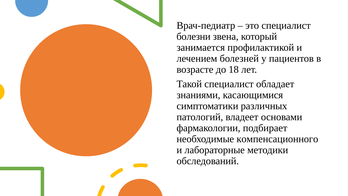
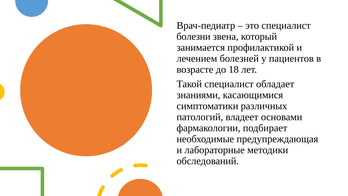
компенсационного: компенсационного -> предупреждающая
